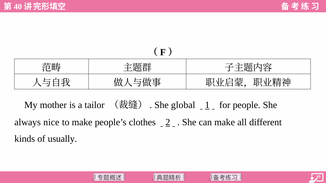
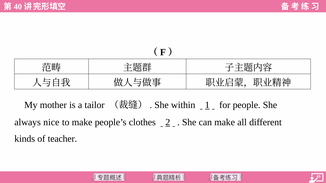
global: global -> within
usually: usually -> teacher
